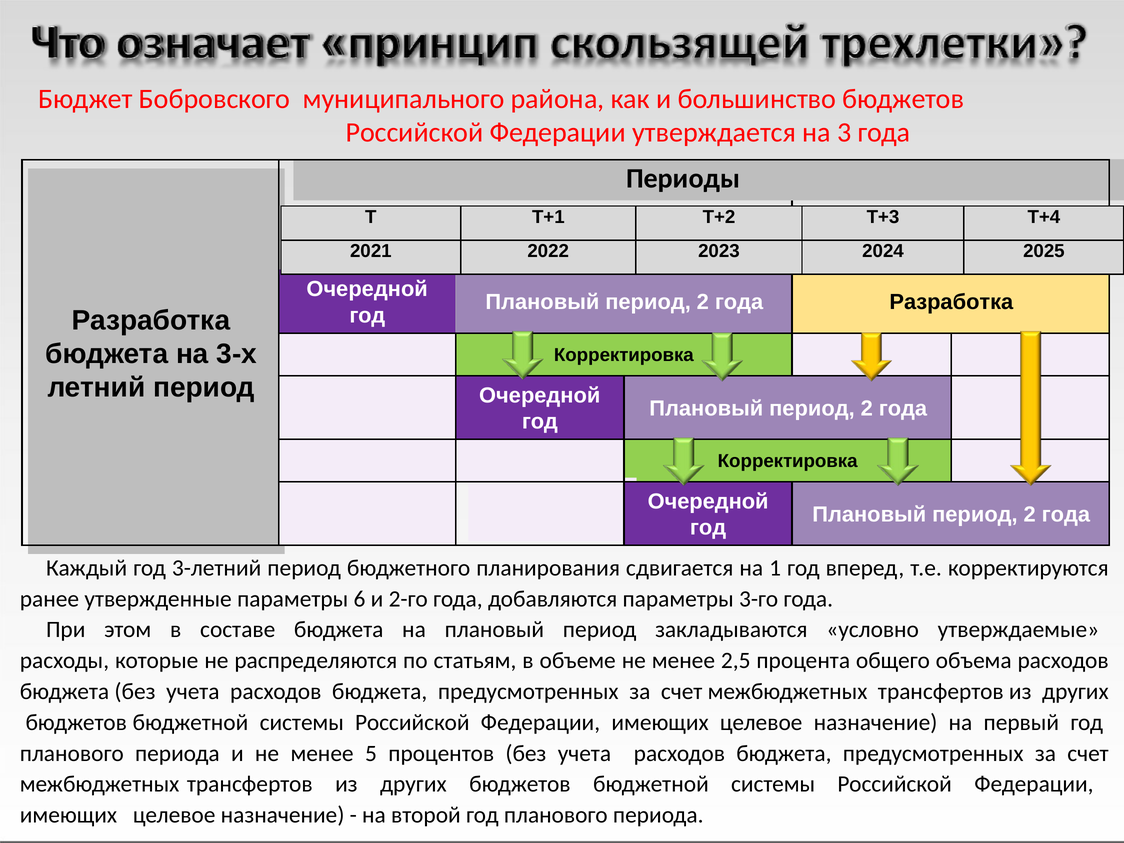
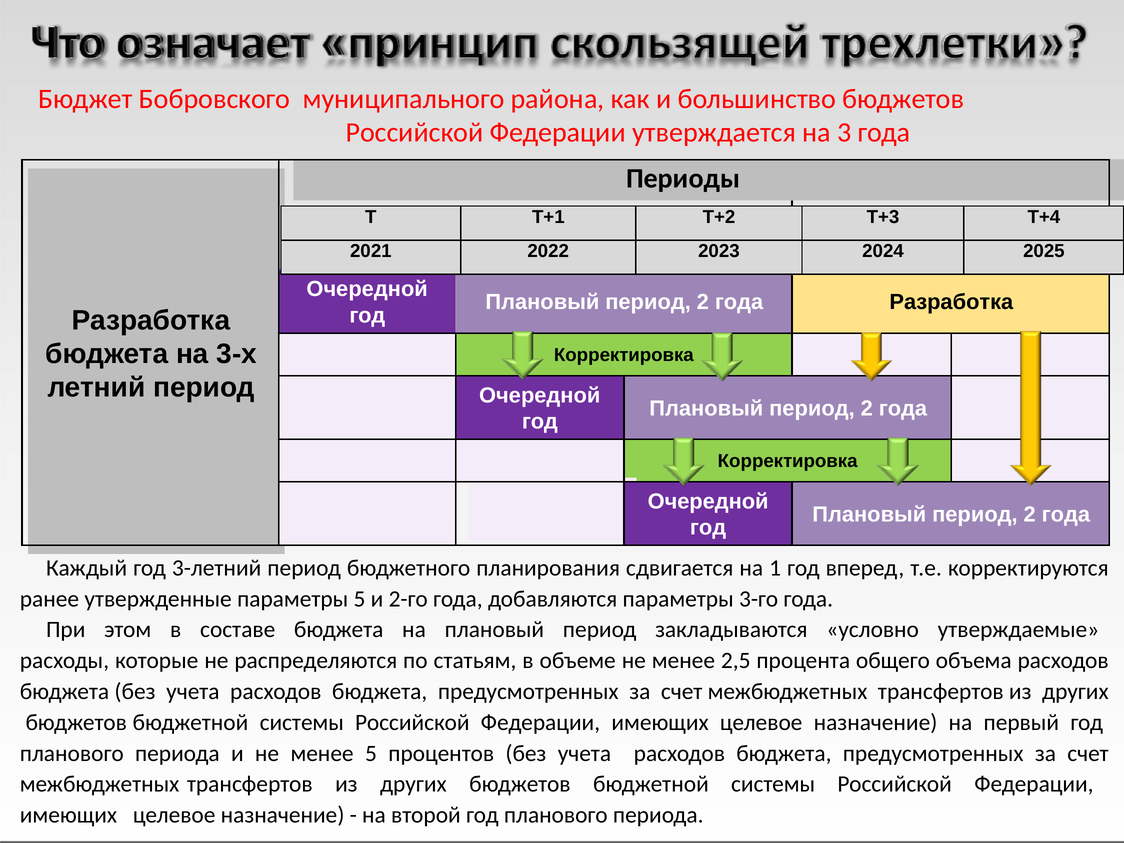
параметры 6: 6 -> 5
